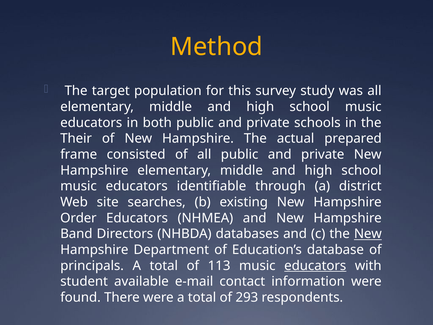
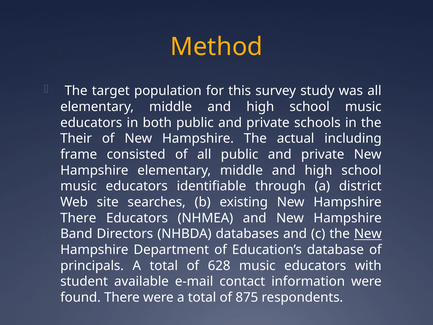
prepared: prepared -> including
Order at (78, 218): Order -> There
113: 113 -> 628
educators at (315, 265) underline: present -> none
293: 293 -> 875
